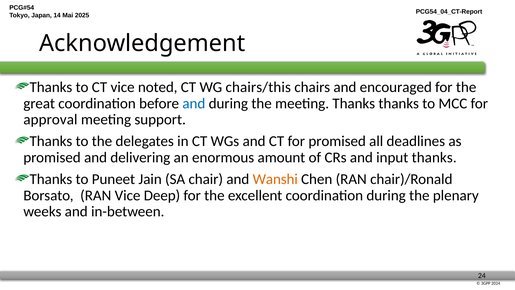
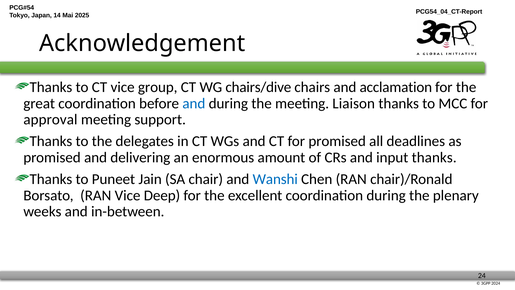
noted: noted -> group
chairs/this: chairs/this -> chairs/dive
encouraged: encouraged -> acclamation
meeting Thanks: Thanks -> Liaison
Wanshi colour: orange -> blue
